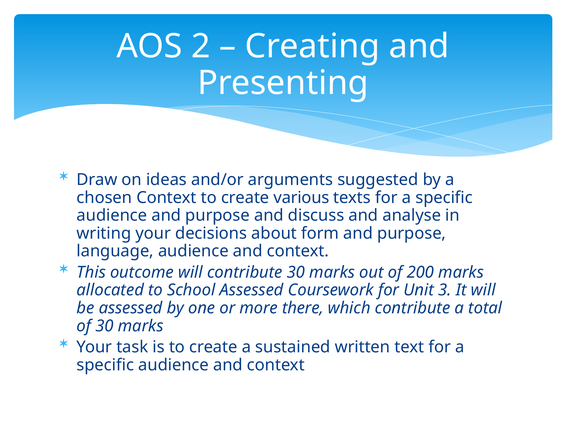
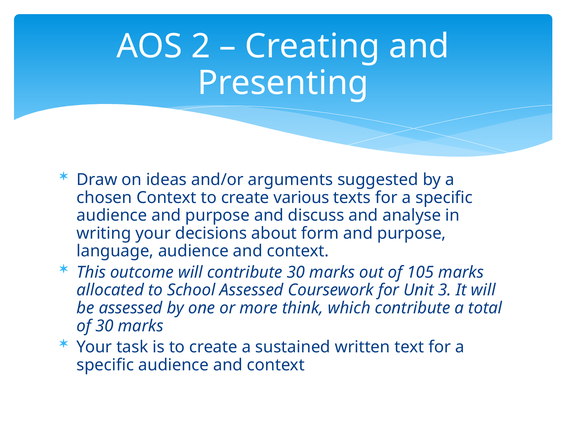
200: 200 -> 105
there: there -> think
